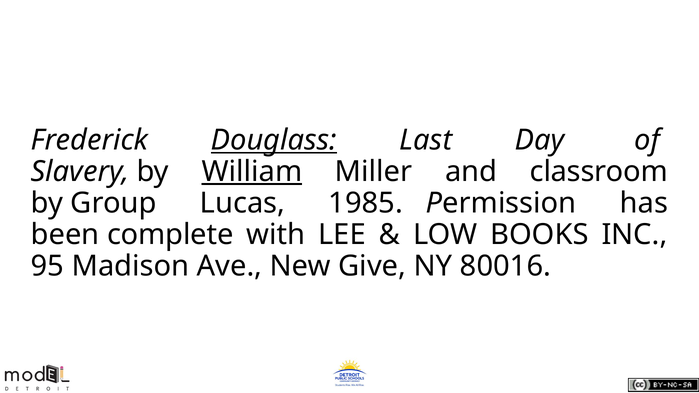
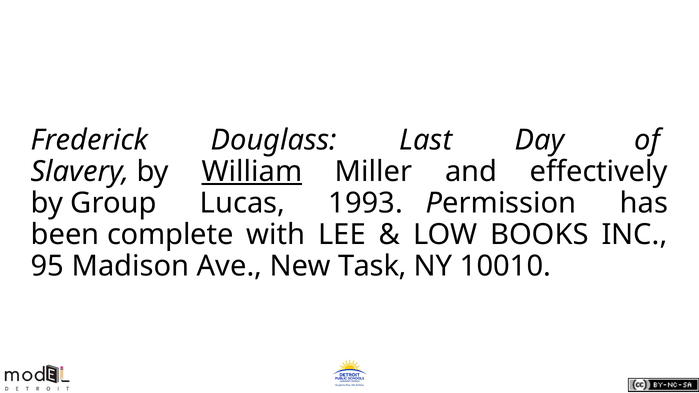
Douglass underline: present -> none
classroom: classroom -> effectively
1985: 1985 -> 1993
Give: Give -> Task
80016: 80016 -> 10010
